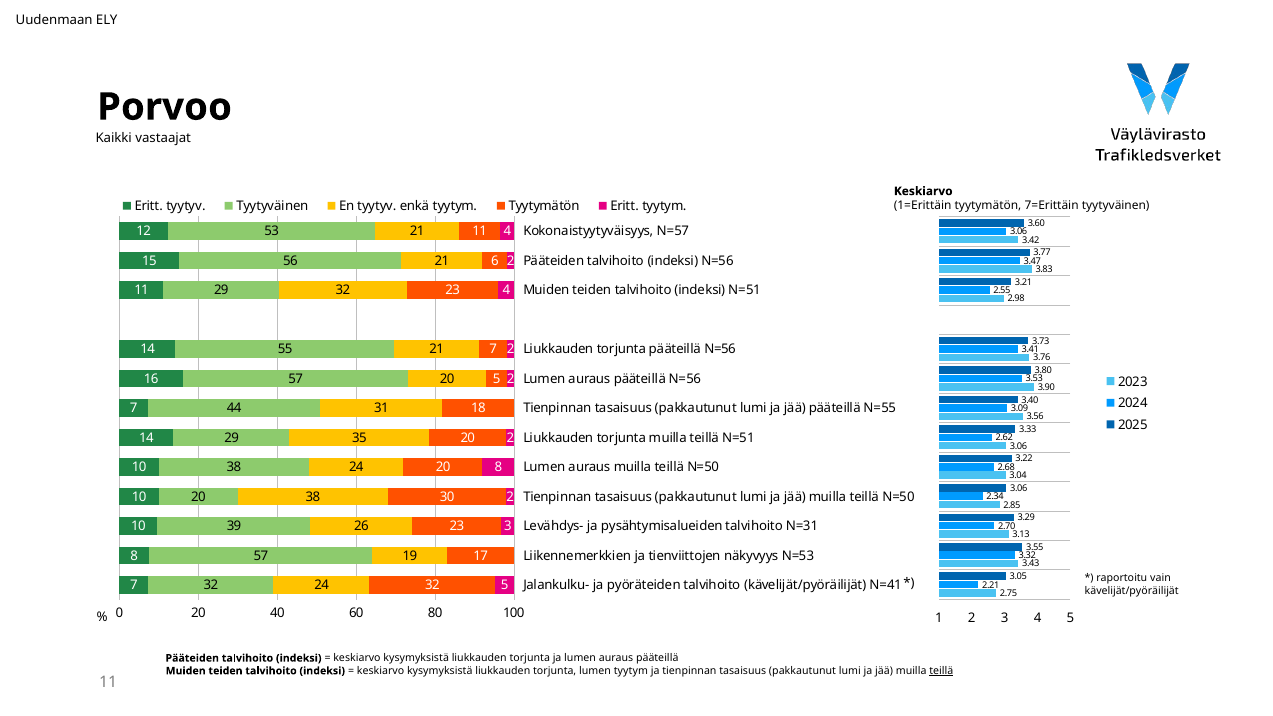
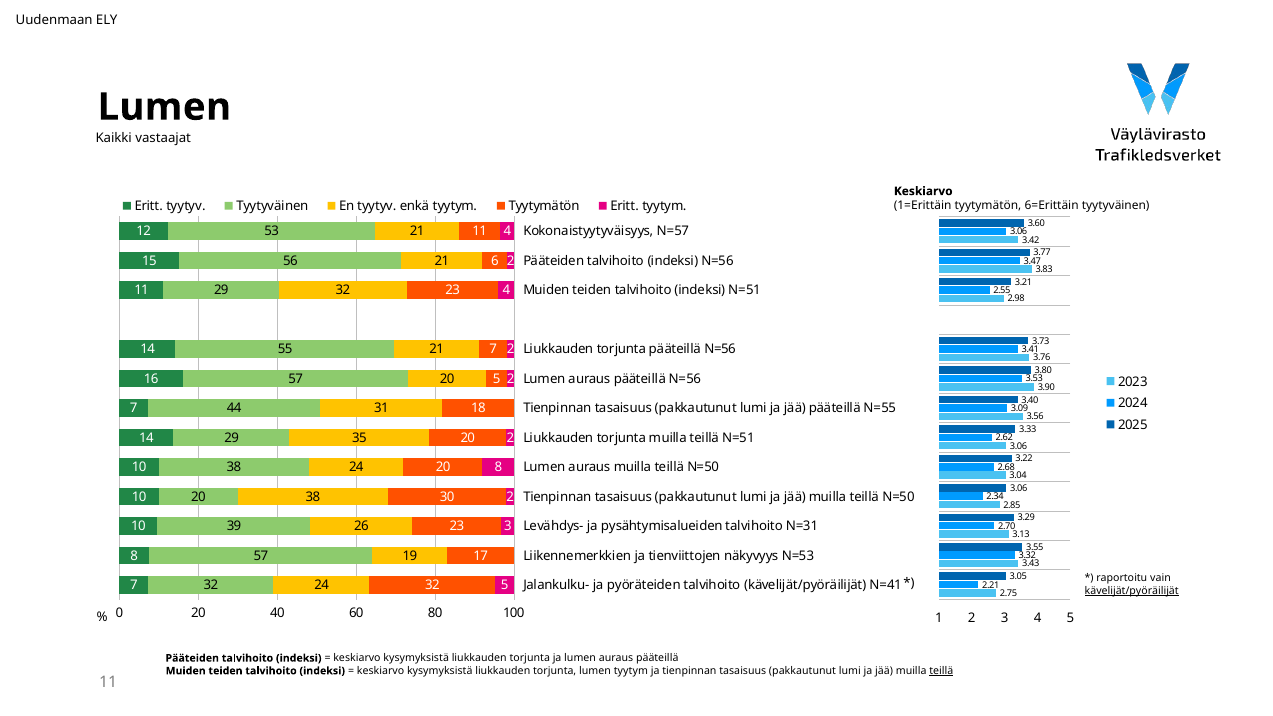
Porvoo at (165, 107): Porvoo -> Lumen
7=Erittäin: 7=Erittäin -> 6=Erittäin
kävelijät/pyöräilijät at (1132, 591) underline: none -> present
